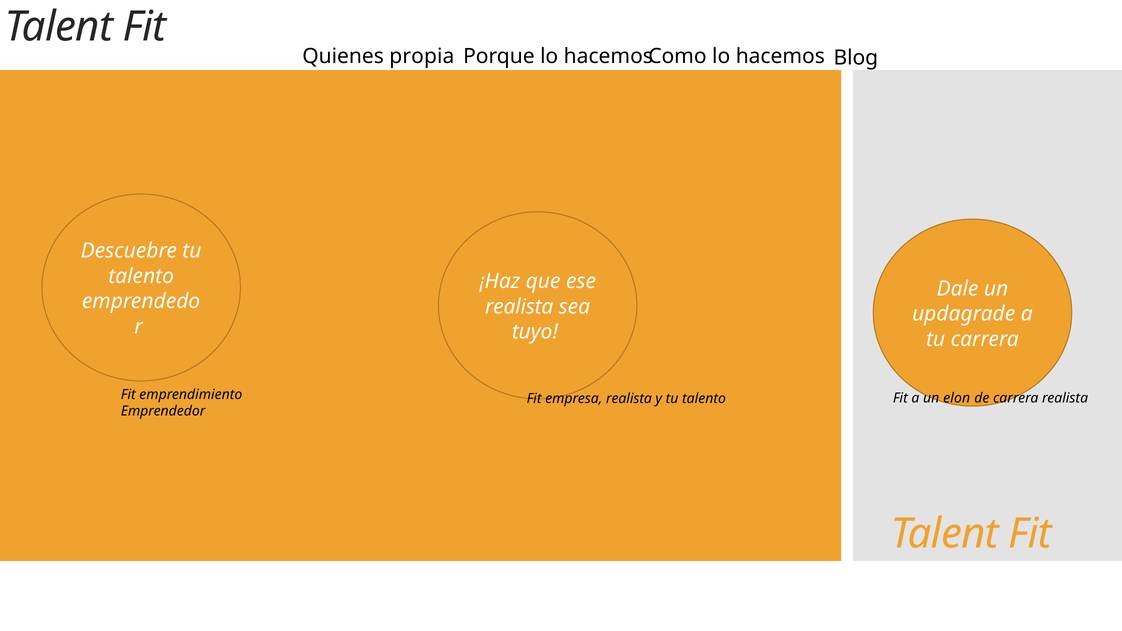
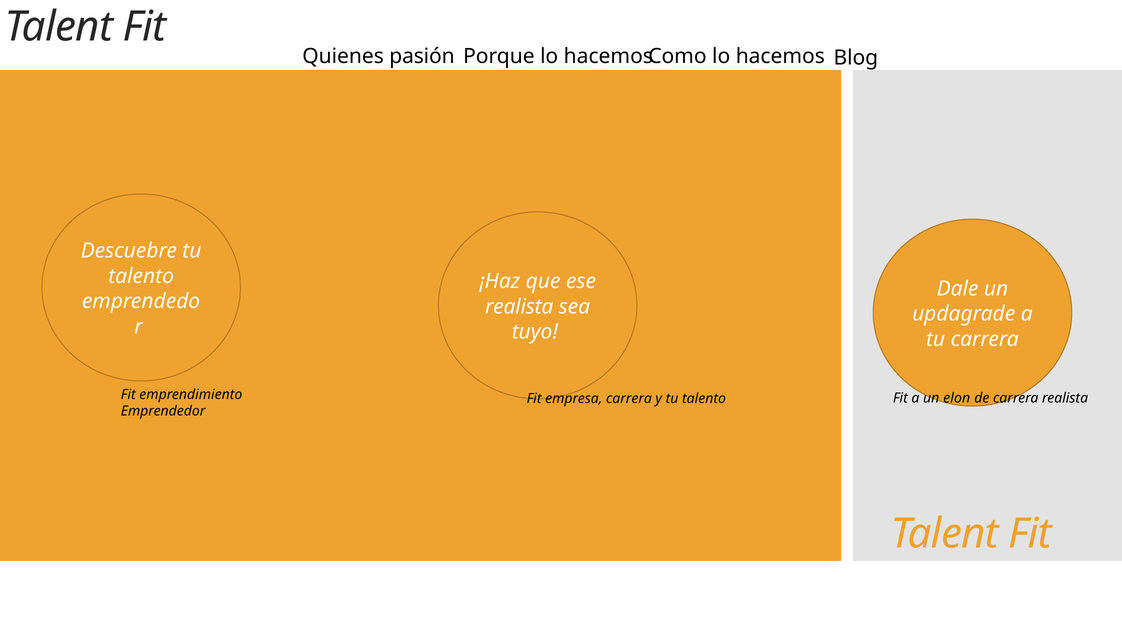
propia: propia -> pasión
empresa realista: realista -> carrera
